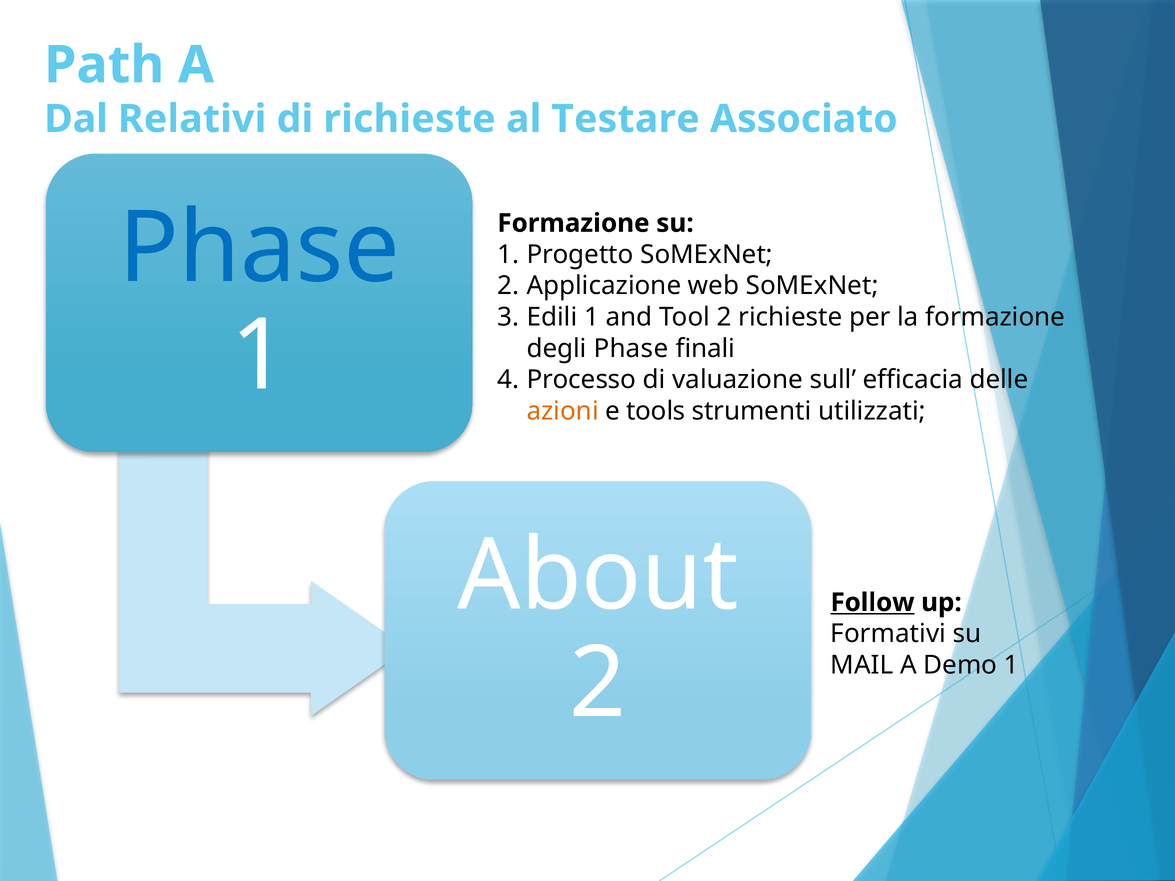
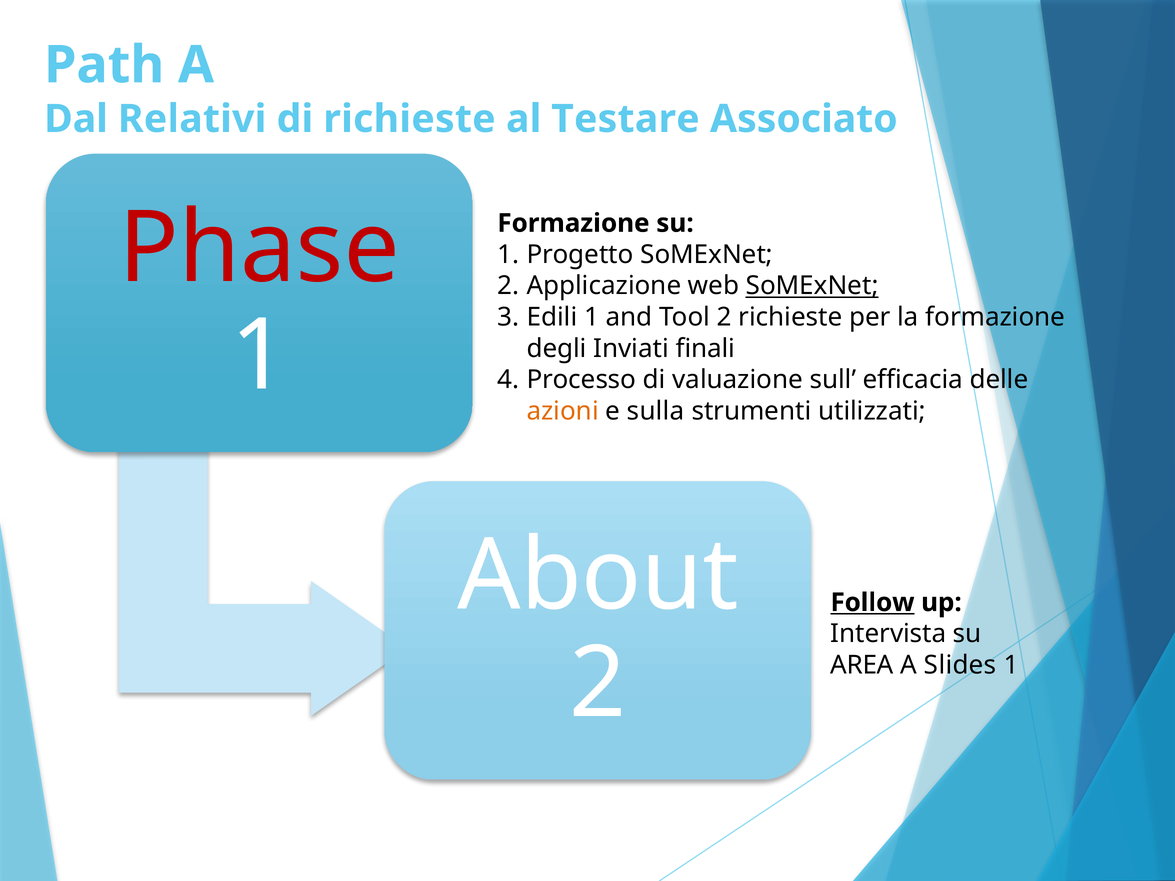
Phase at (259, 249) colour: blue -> red
SoMExNet at (812, 286) underline: none -> present
degli Phase: Phase -> Inviati
tools: tools -> sulla
Formativi: Formativi -> Intervista
MAIL: MAIL -> AREA
Demo: Demo -> Slides
